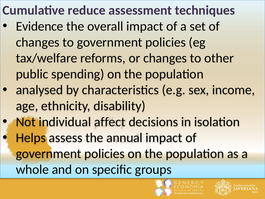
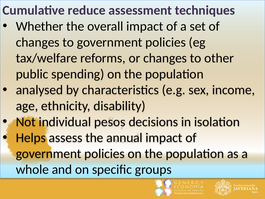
Evidence: Evidence -> Whether
affect: affect -> pesos
